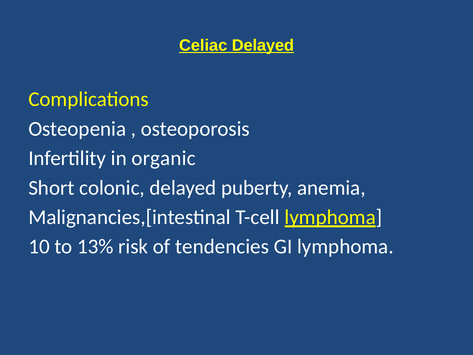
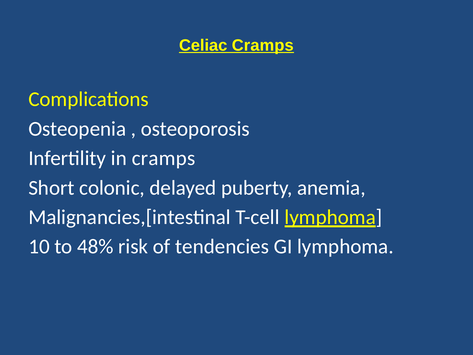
Celiac Delayed: Delayed -> Cramps
in organic: organic -> cramps
13%: 13% -> 48%
